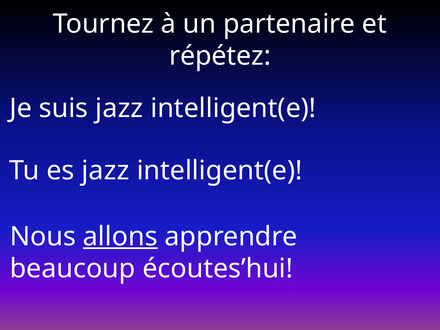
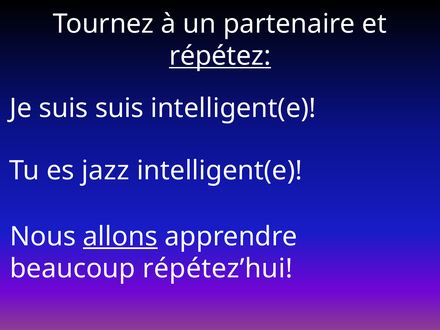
répétez underline: none -> present
suis jazz: jazz -> suis
écoutes’hui: écoutes’hui -> répétez’hui
